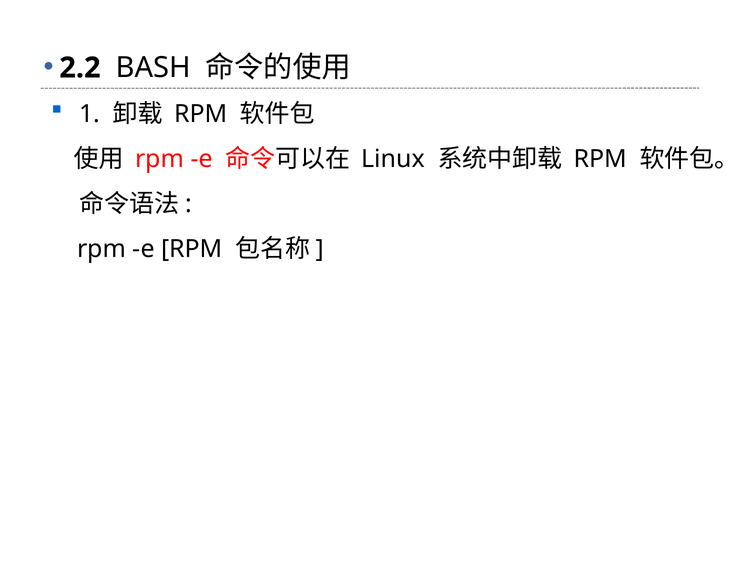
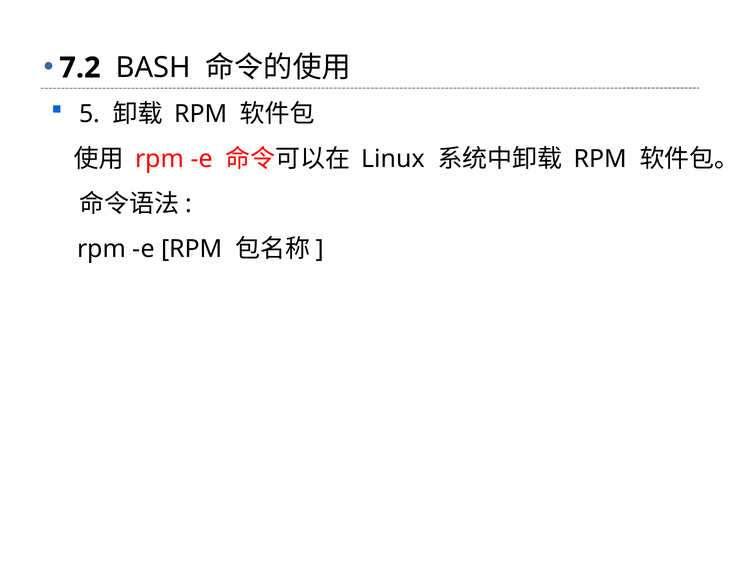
2.2: 2.2 -> 7.2
1: 1 -> 5
